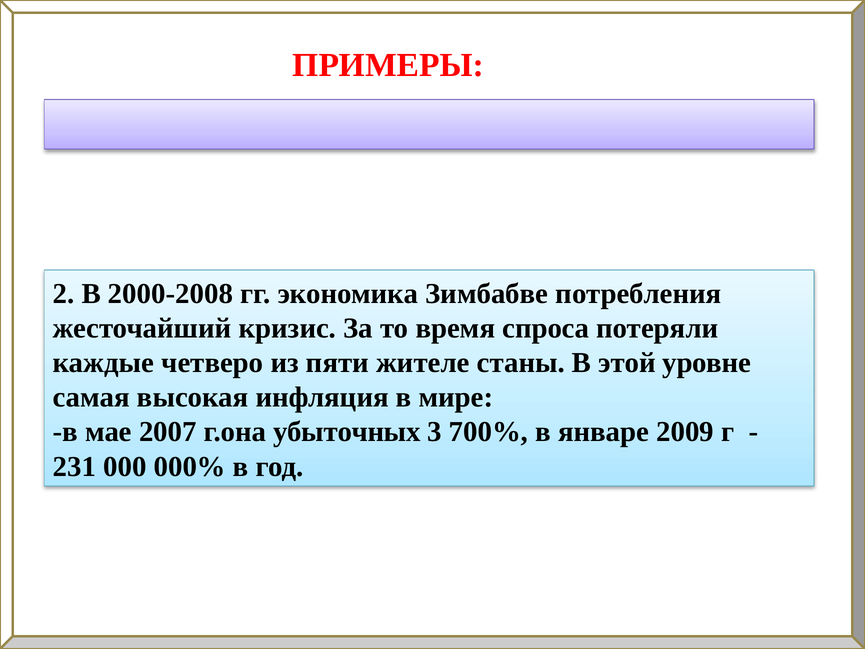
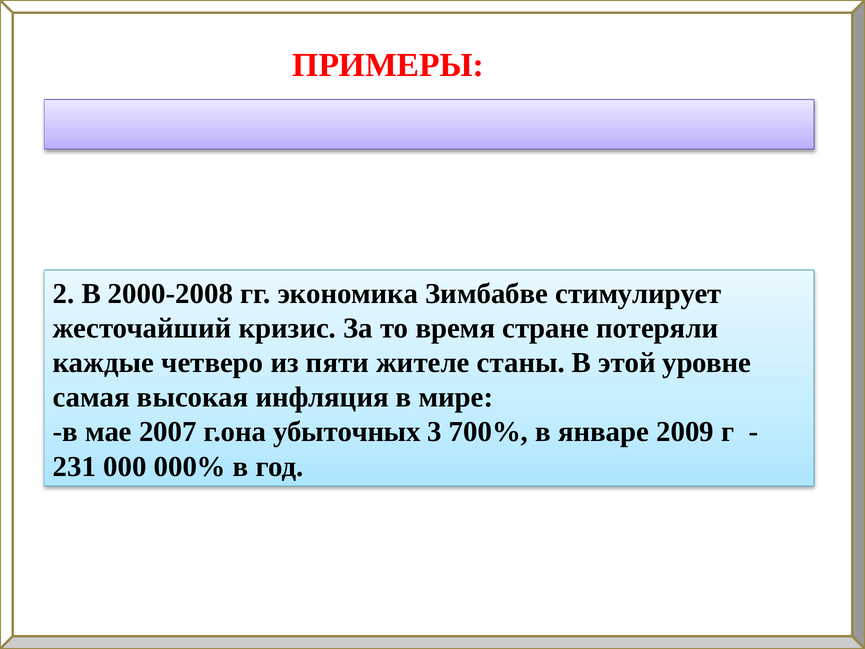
потребления: потребления -> стимулирует
спроса: спроса -> стране
